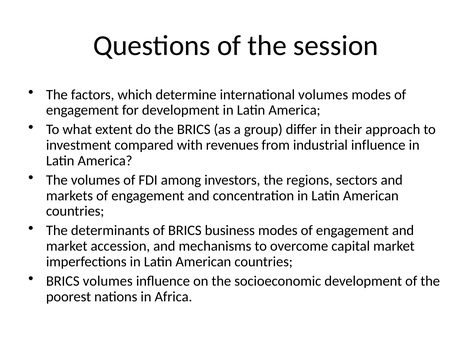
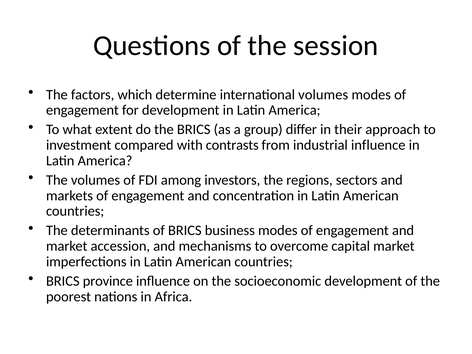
revenues: revenues -> contrasts
BRICS volumes: volumes -> province
